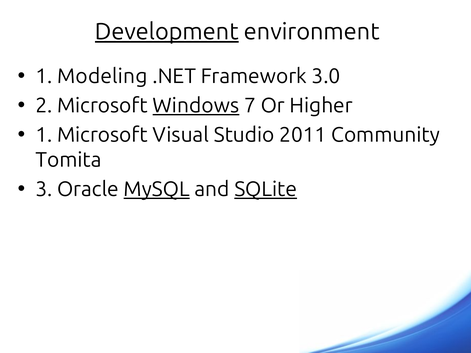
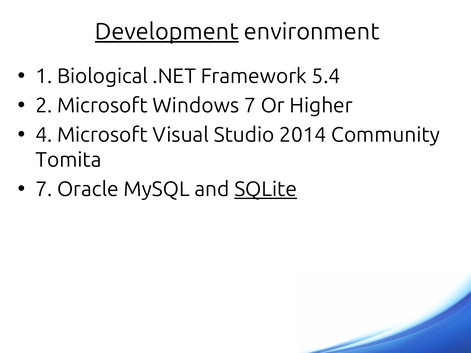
Modeling: Modeling -> Biological
3.0: 3.0 -> 5.4
Windows underline: present -> none
1 at (44, 135): 1 -> 4
2011: 2011 -> 2014
3 at (44, 190): 3 -> 7
MySQL underline: present -> none
